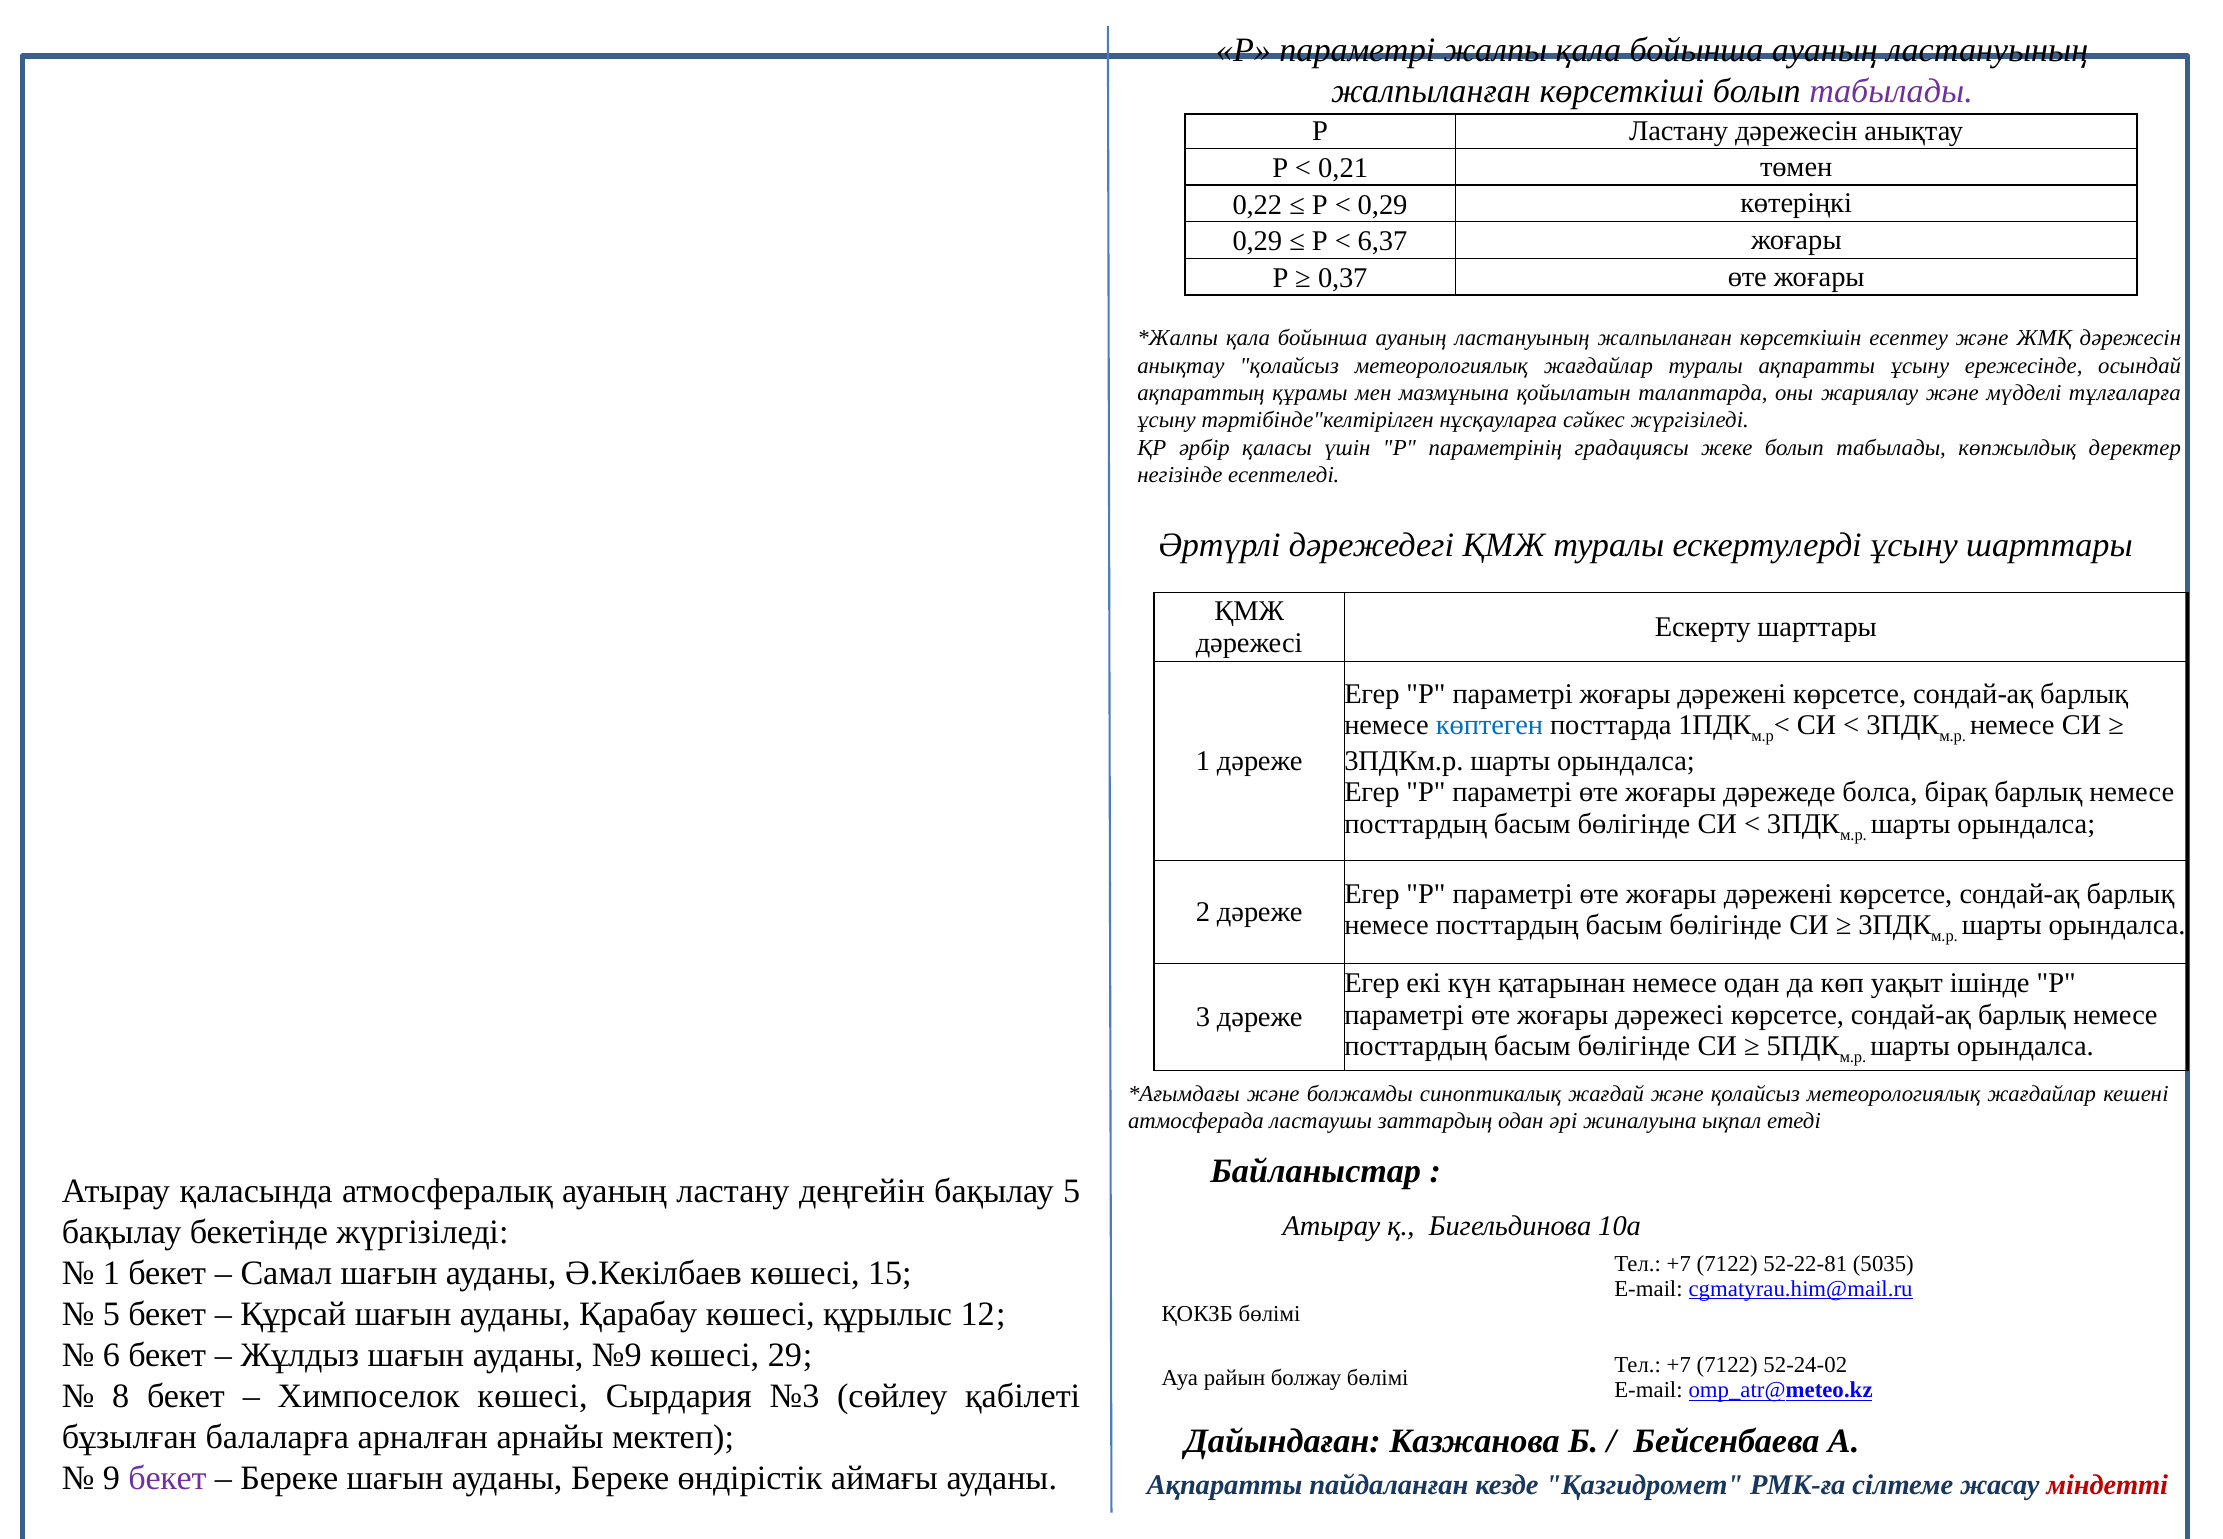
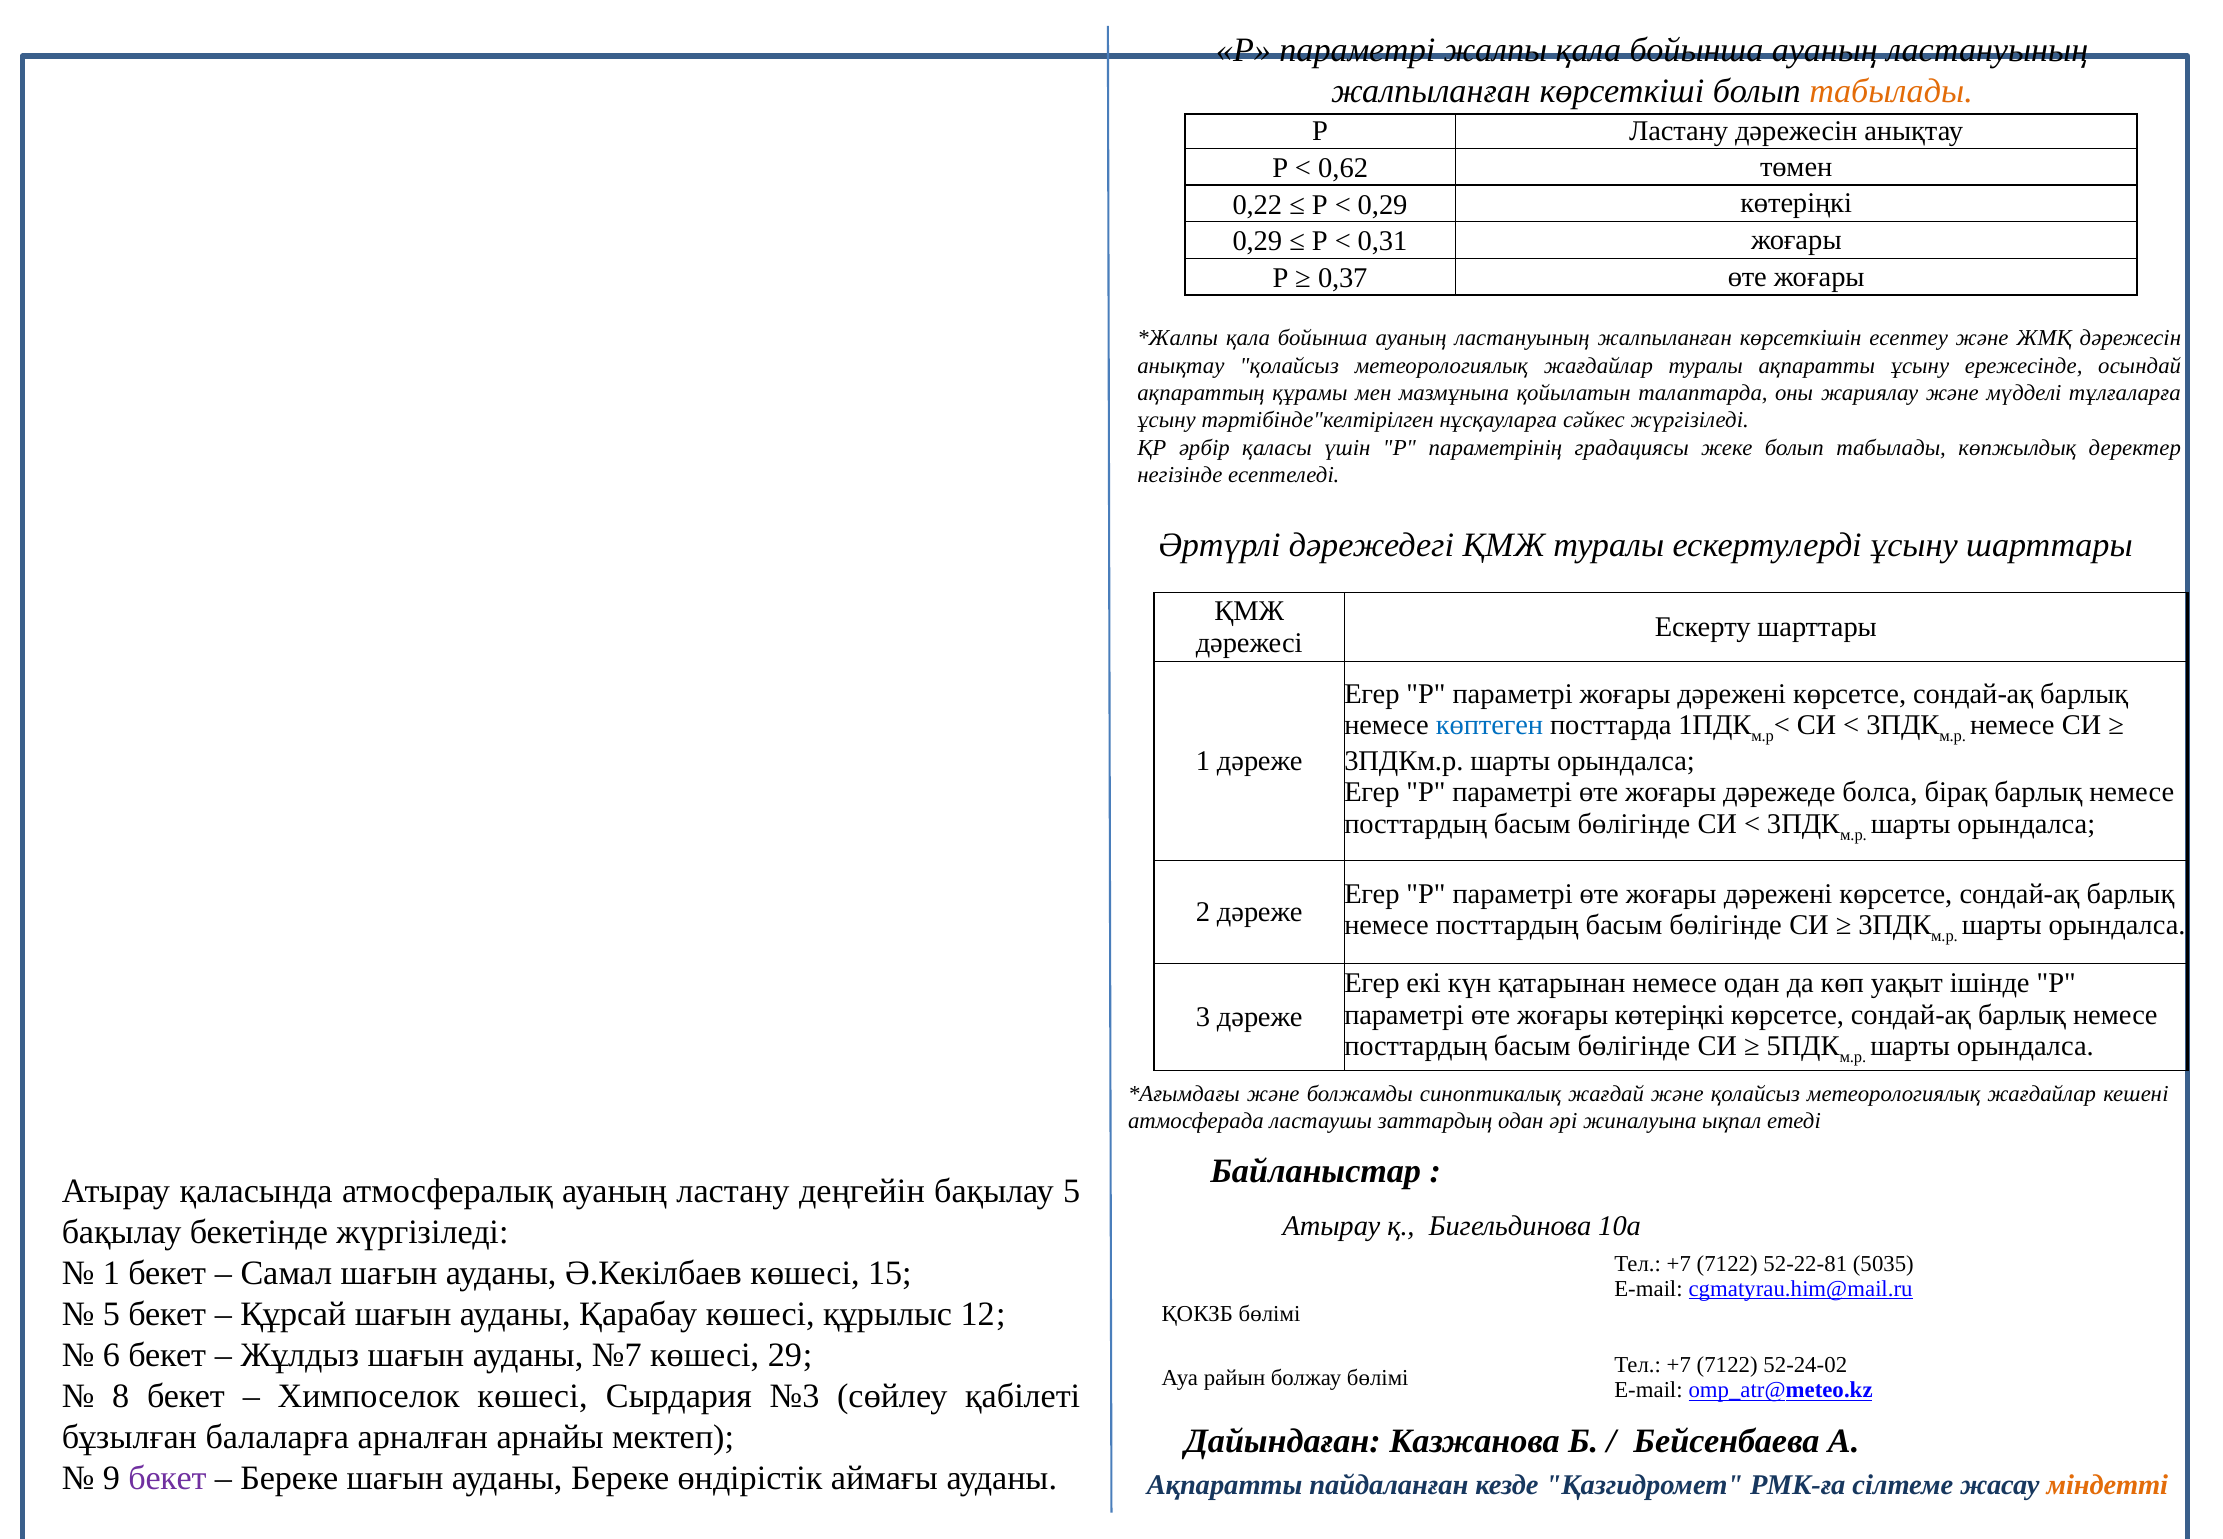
табылады at (1891, 91) colour: purple -> orange
0,21: 0,21 -> 0,62
6,37: 6,37 -> 0,31
жоғары дәрежесі: дәрежесі -> көтеріңкі
№9: №9 -> №7
міндетті colour: red -> orange
